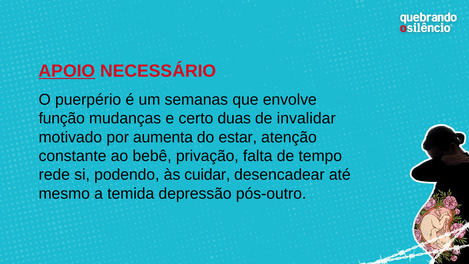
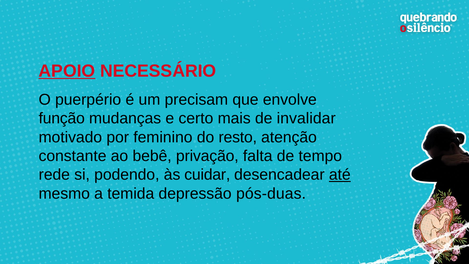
semanas: semanas -> precisam
duas: duas -> mais
aumenta: aumenta -> feminino
estar: estar -> resto
até underline: none -> present
pós-outro: pós-outro -> pós-duas
